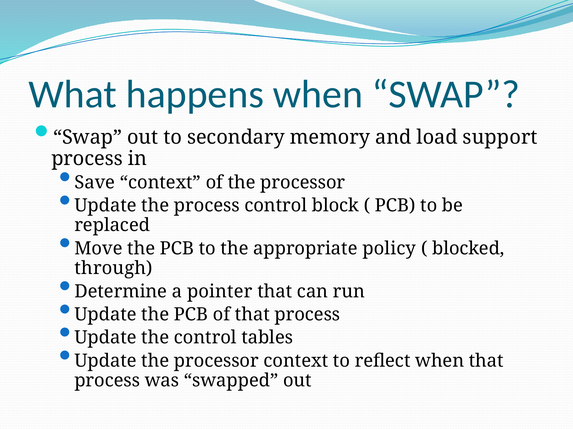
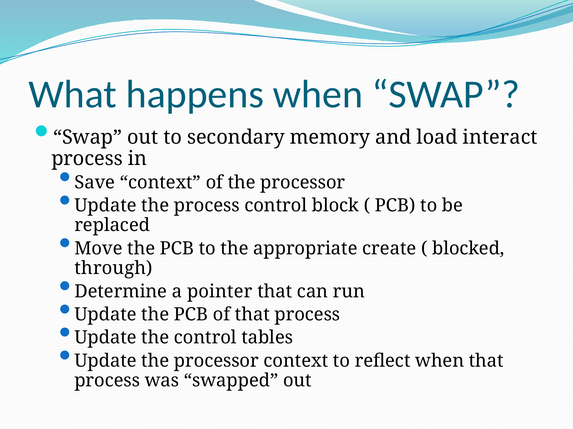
support: support -> interact
policy: policy -> create
